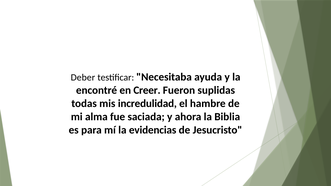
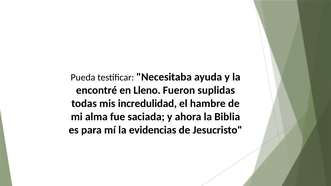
Deber: Deber -> Pueda
Creer: Creer -> Lleno
